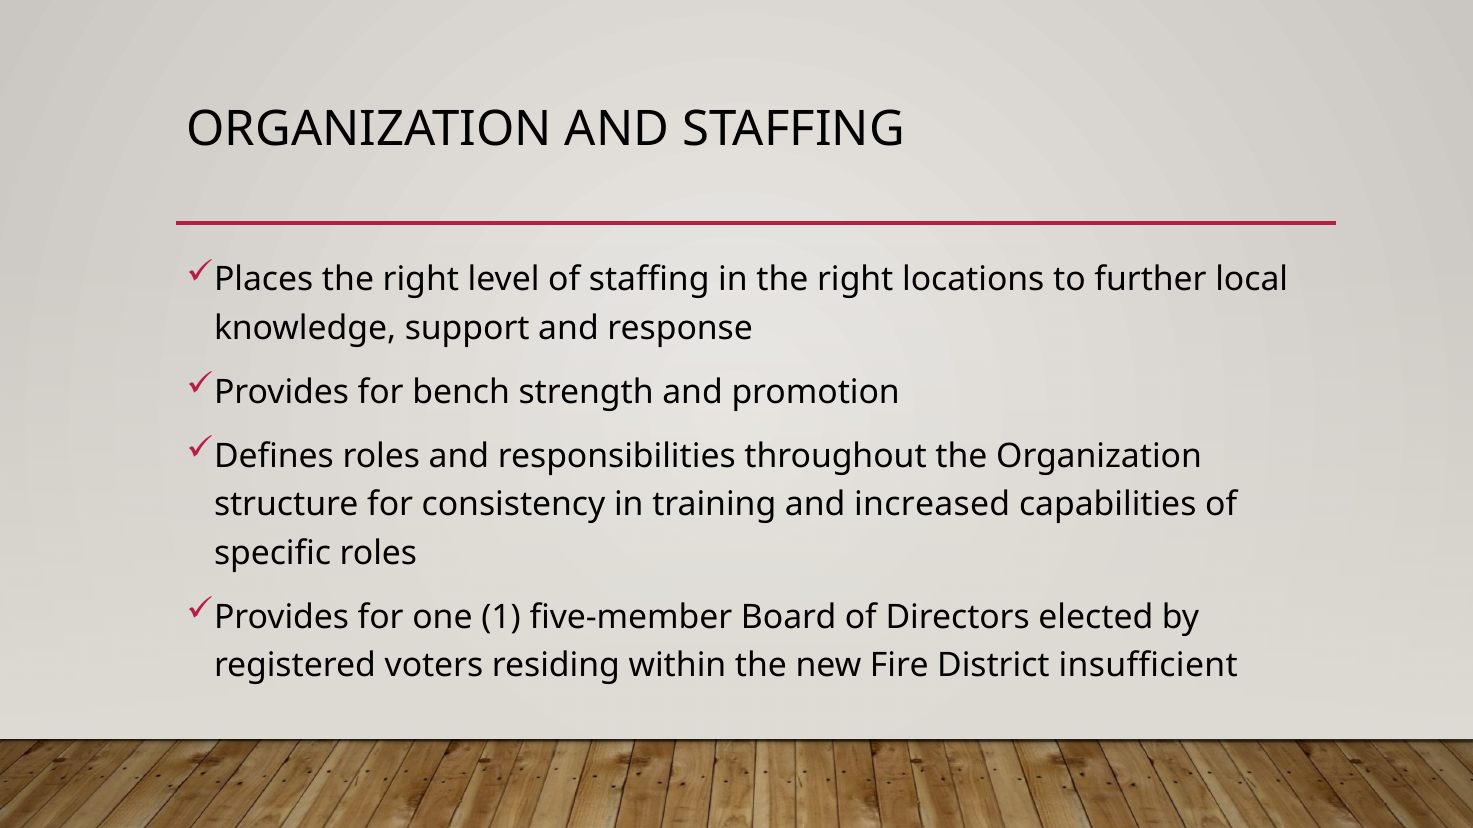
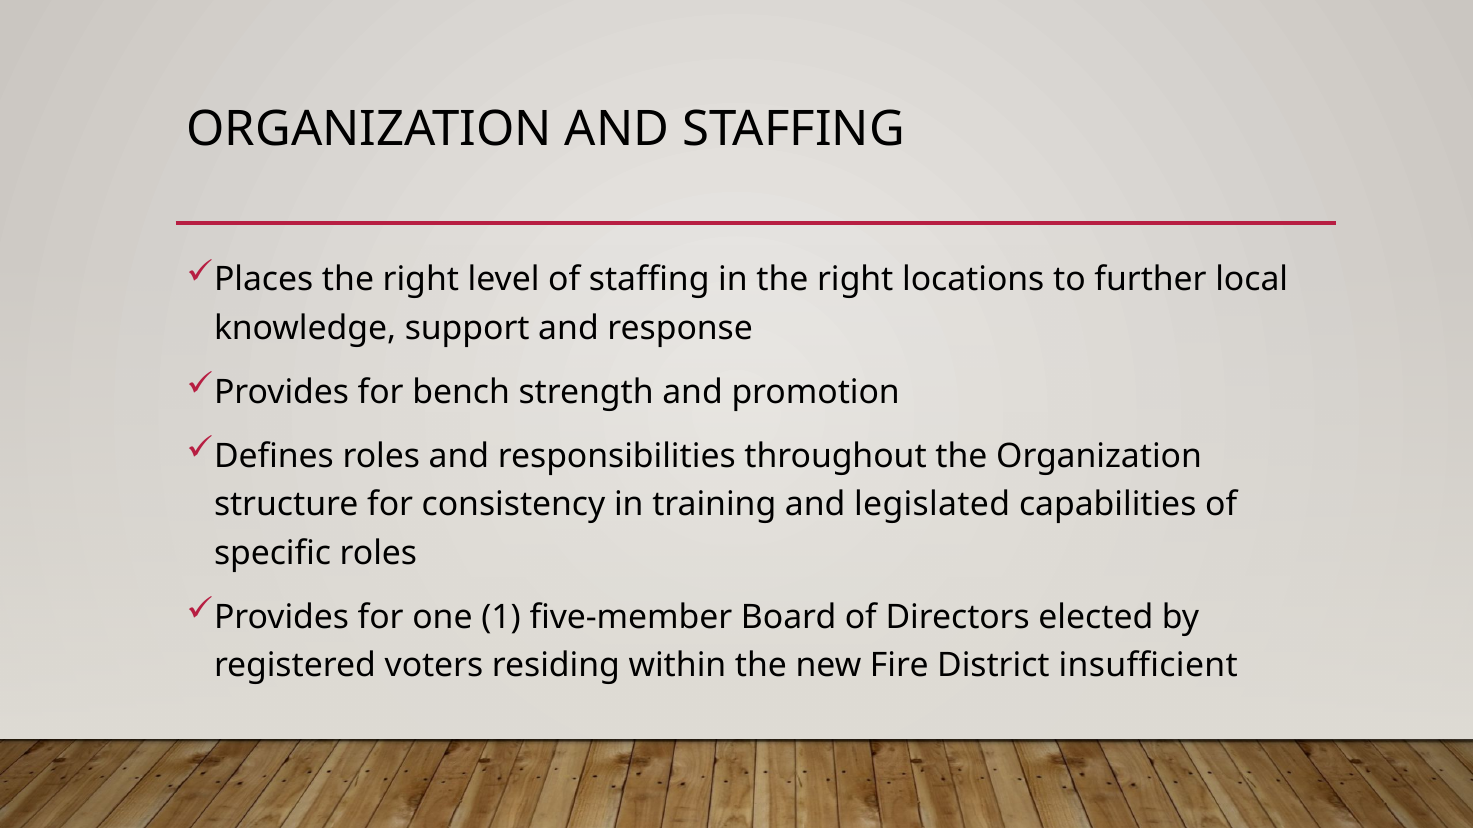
increased: increased -> legislated
